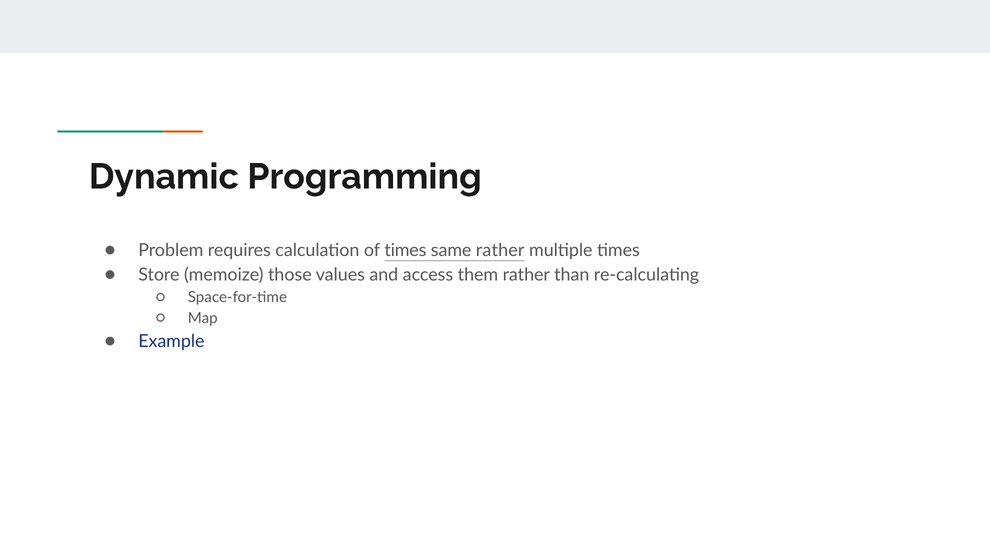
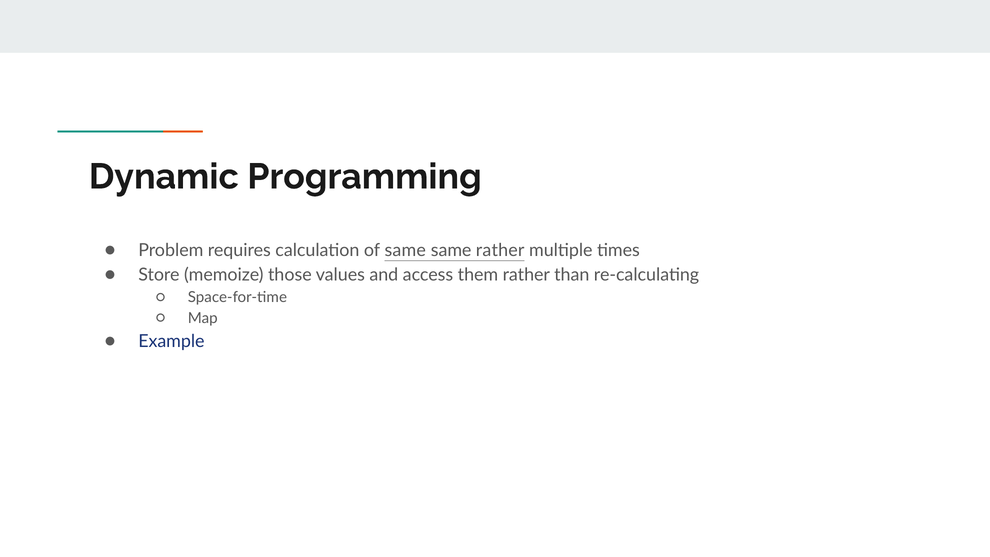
of times: times -> same
